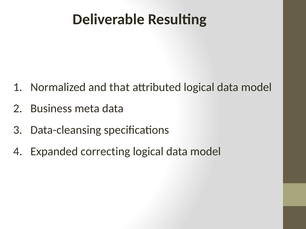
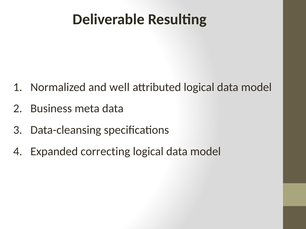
that: that -> well
